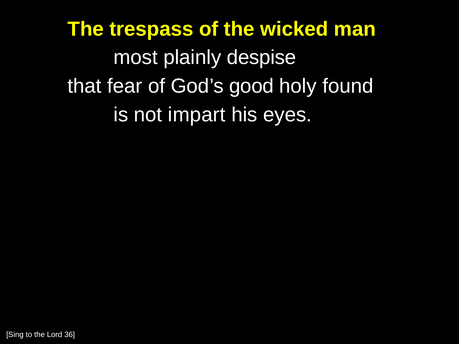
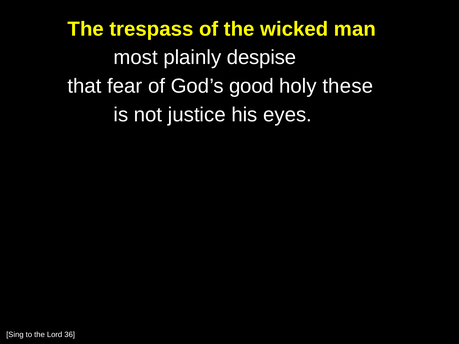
found: found -> these
impart: impart -> justice
